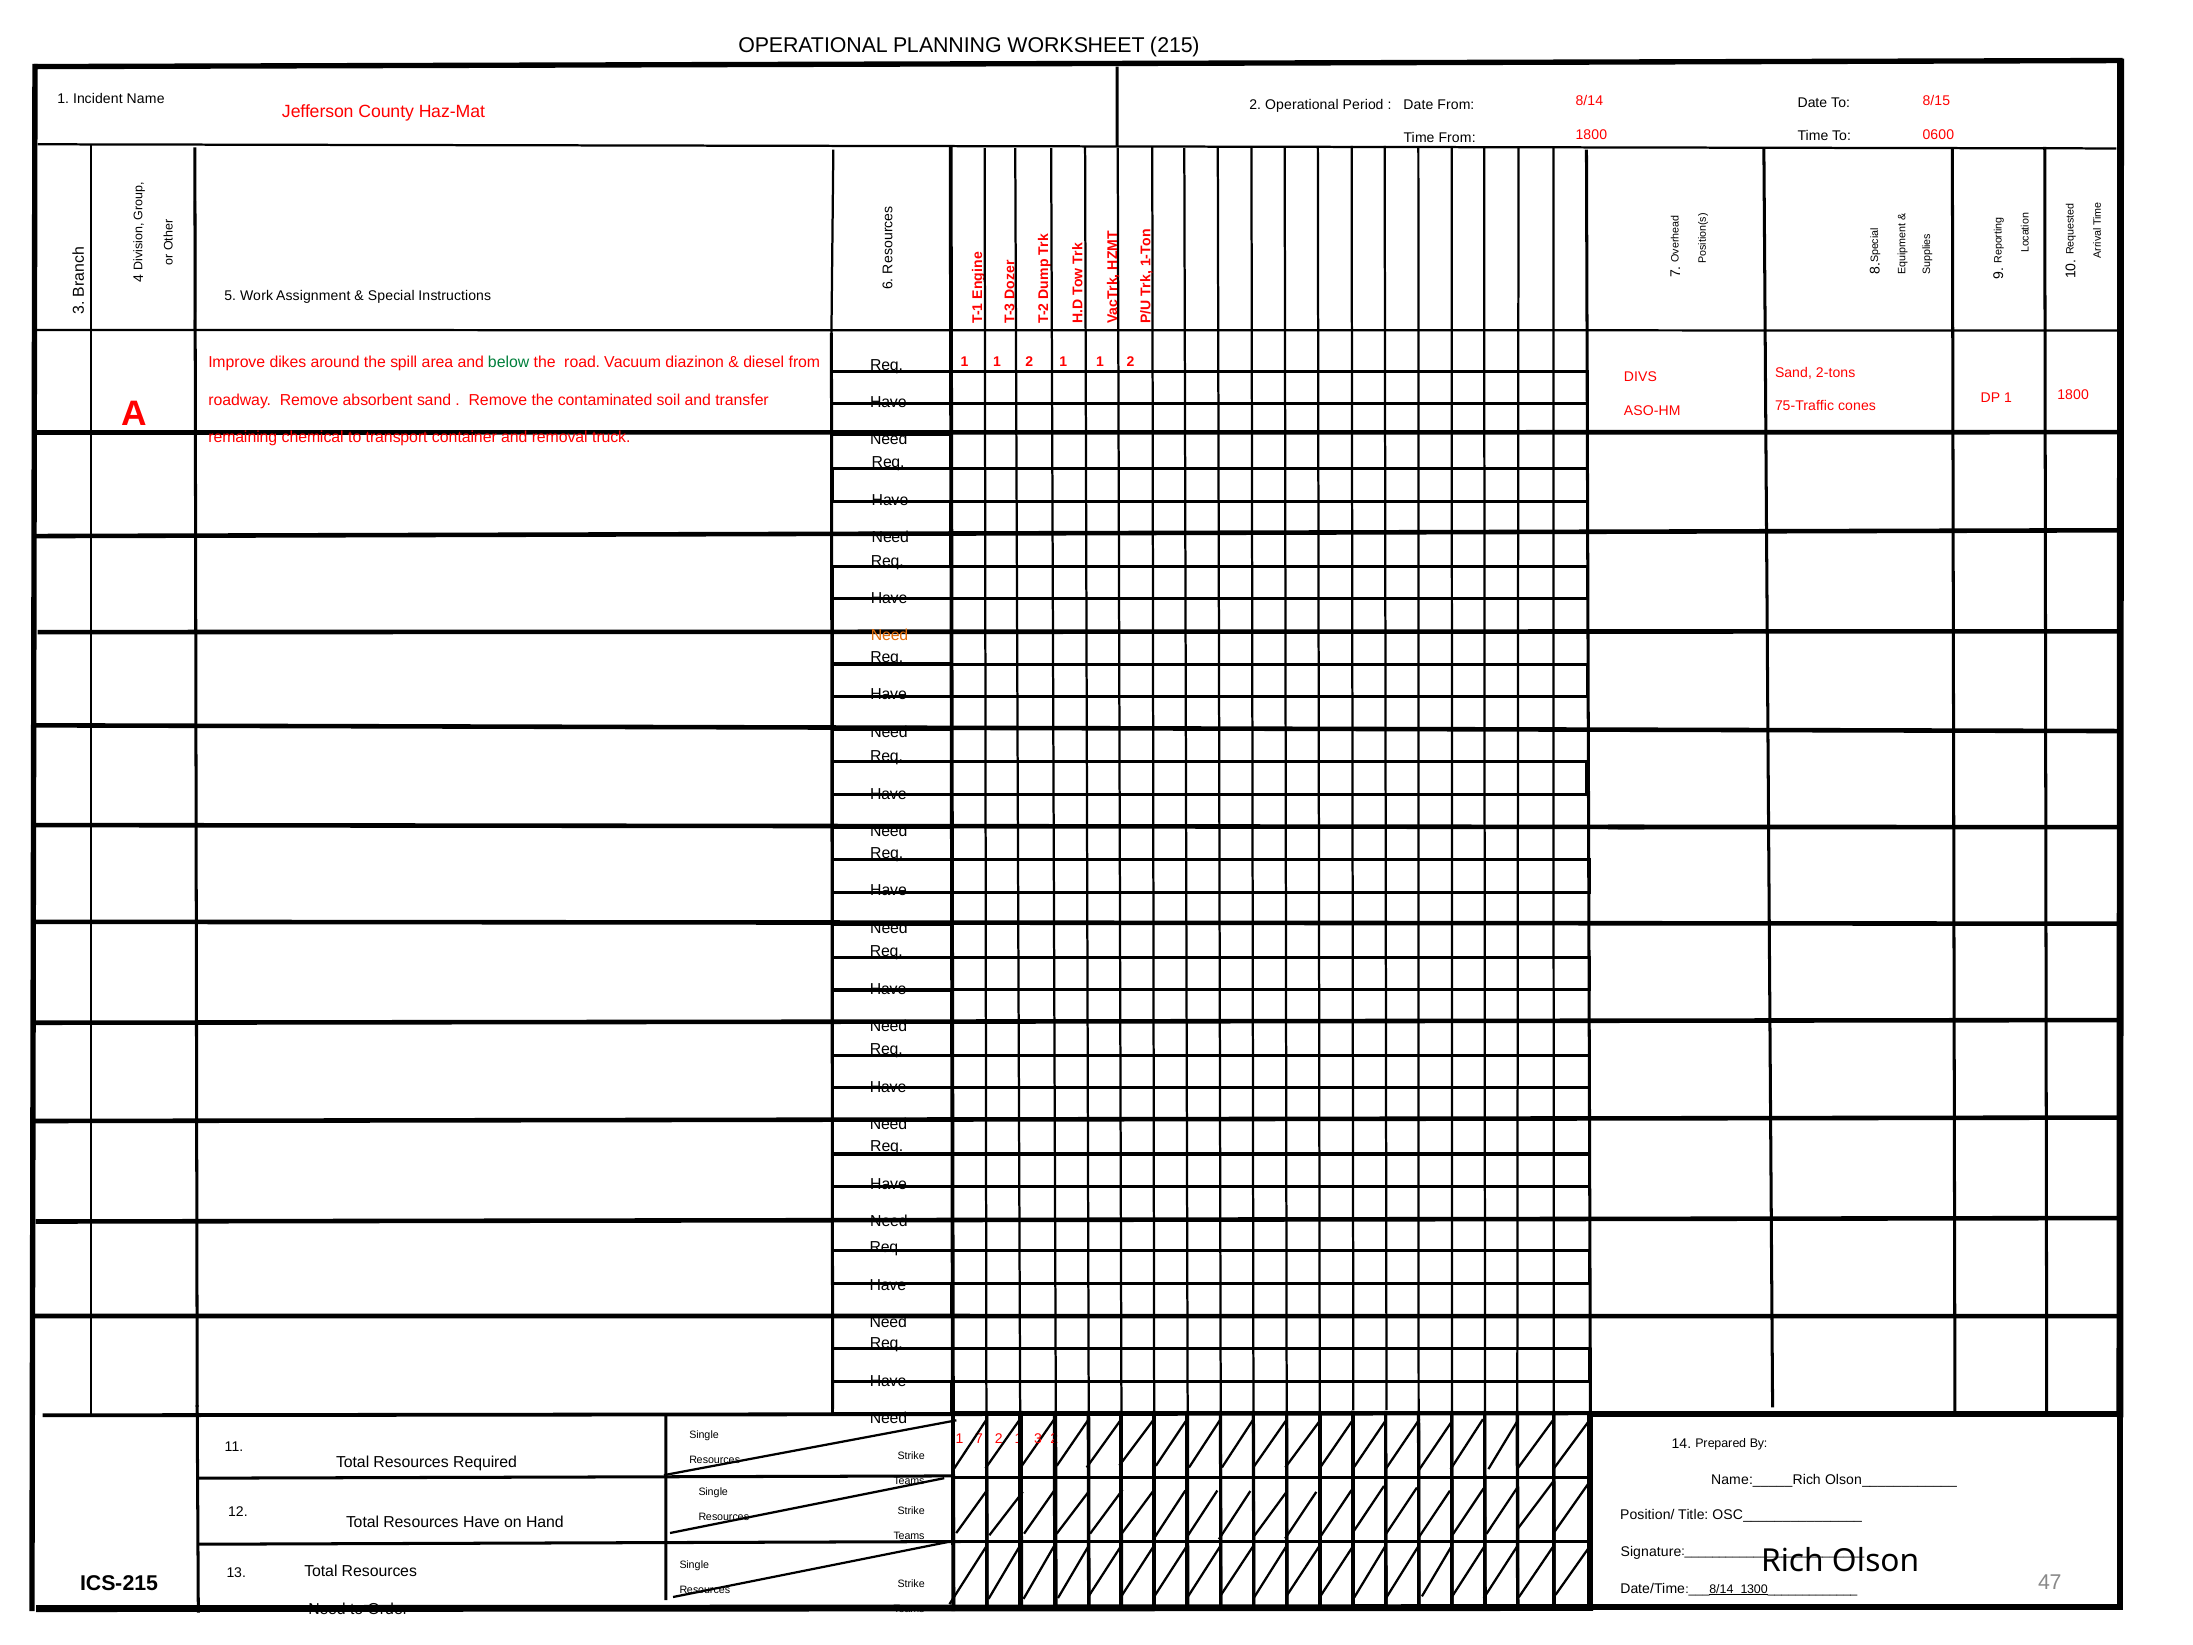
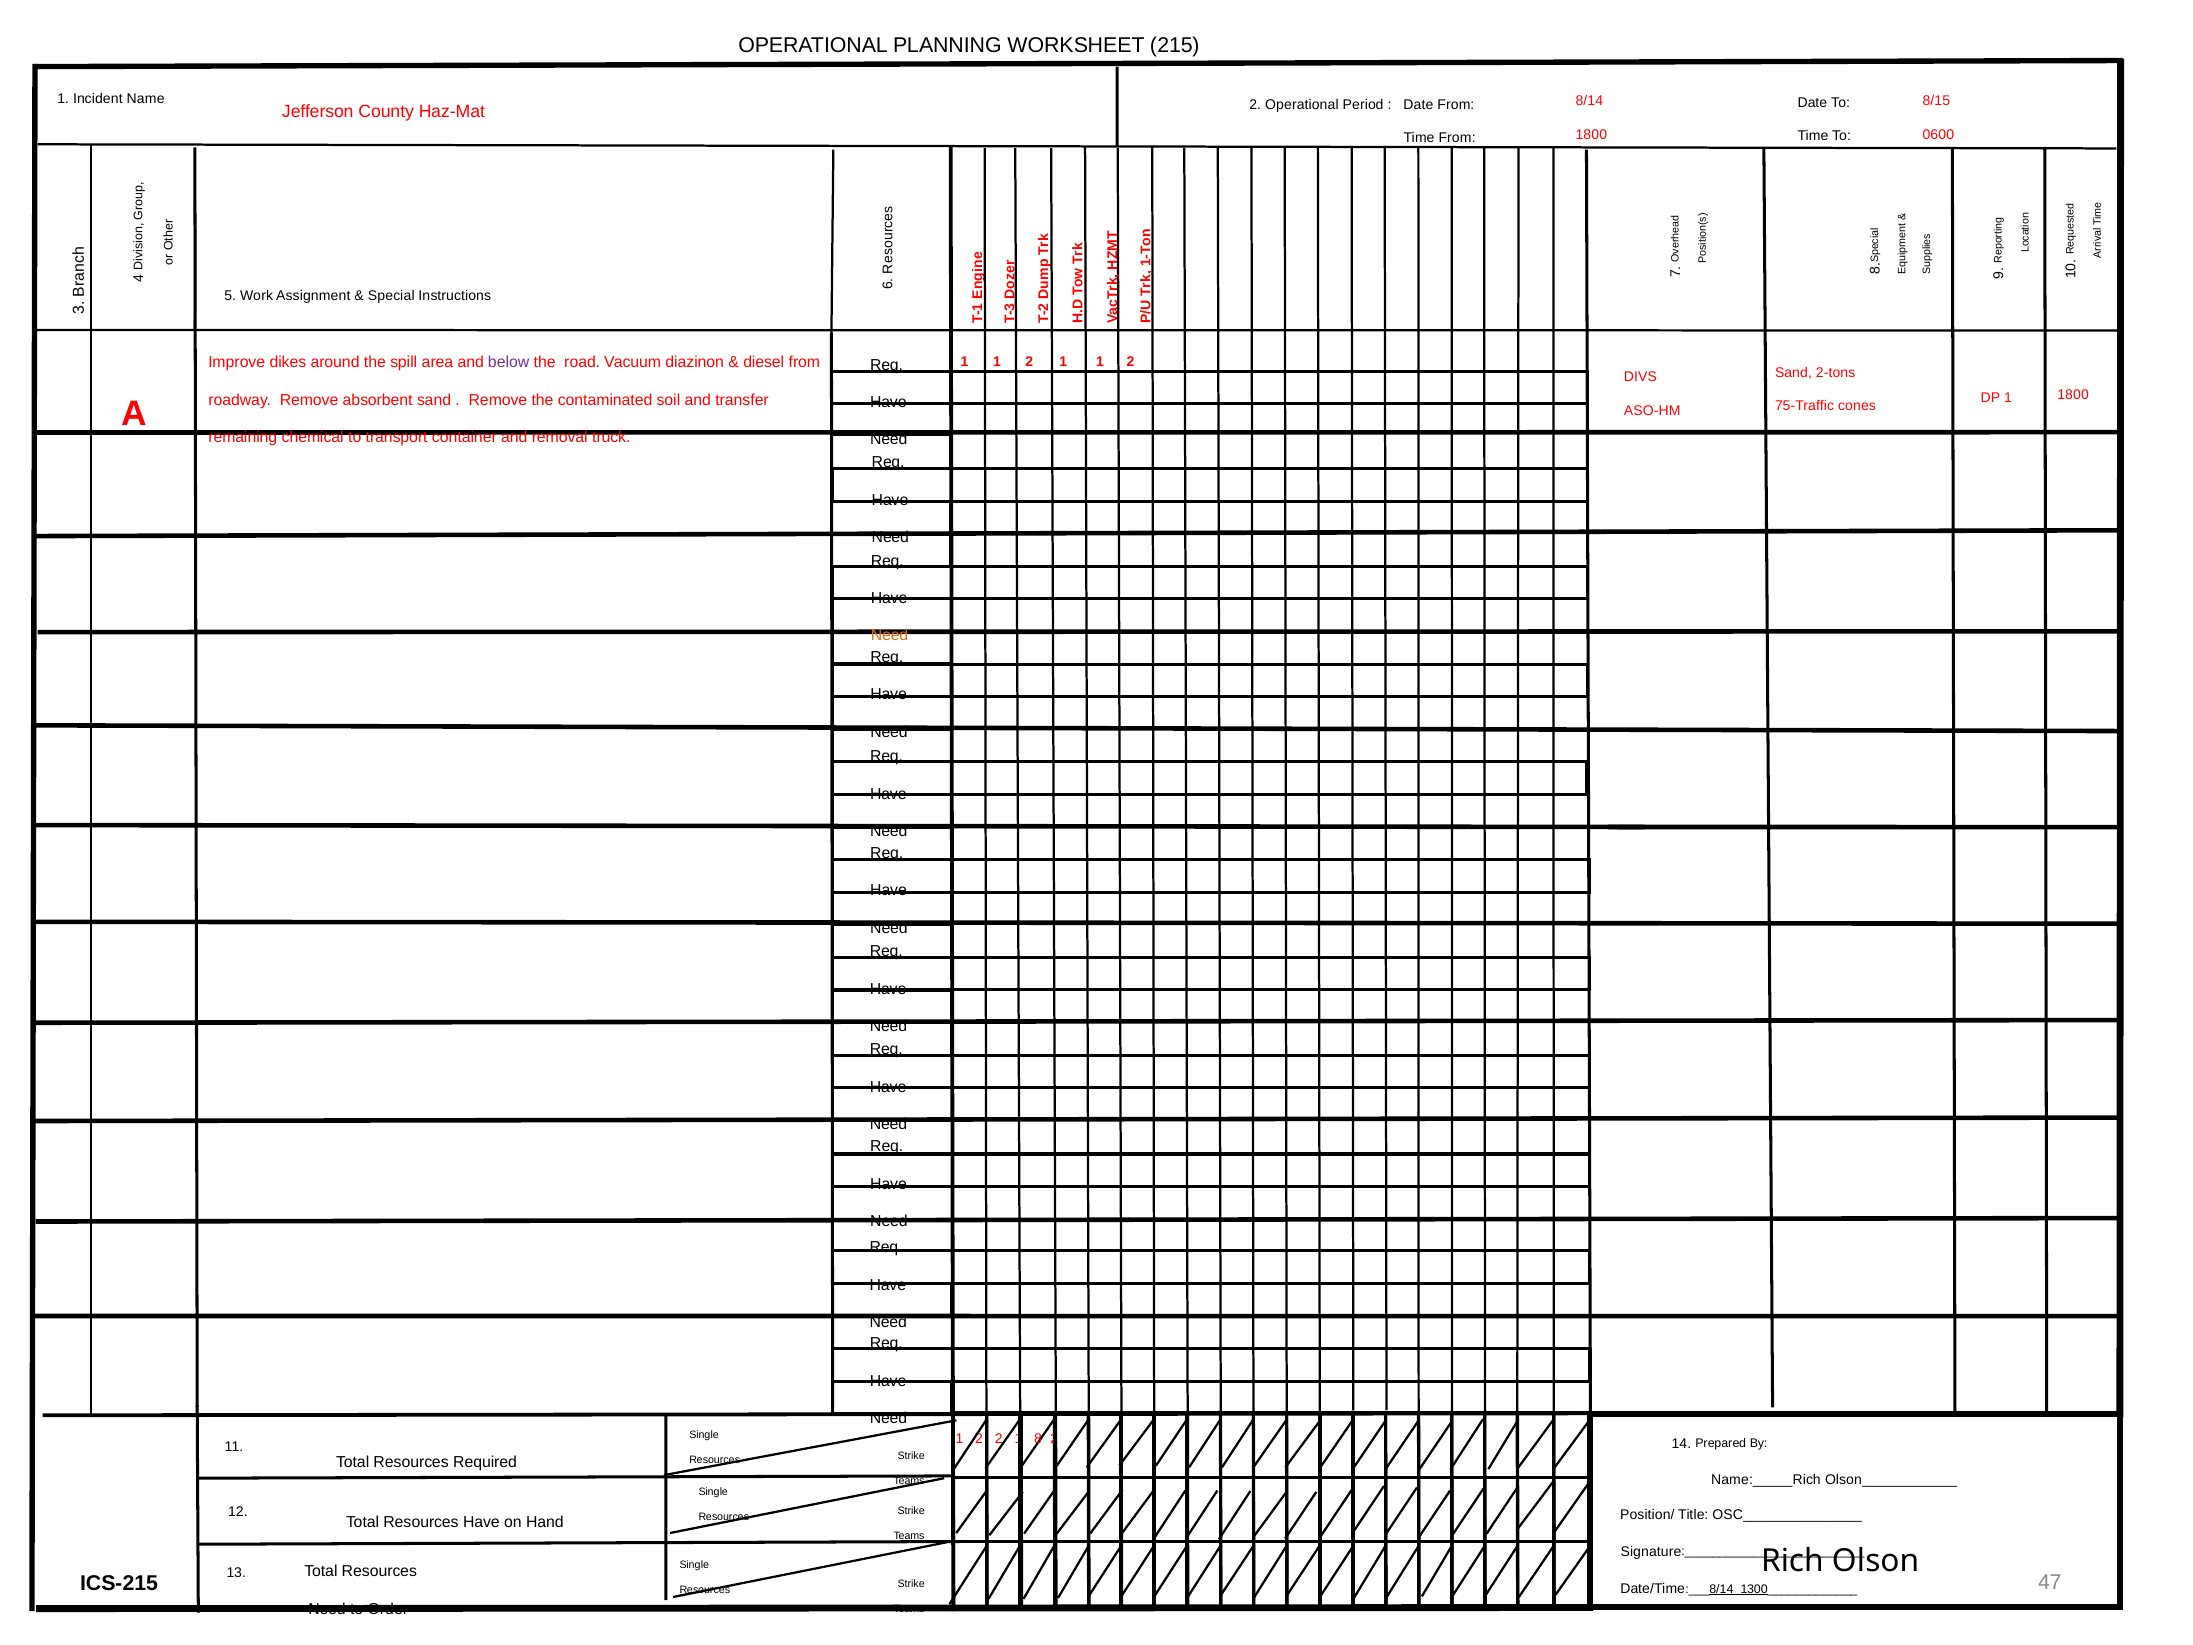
below colour: green -> purple
7 at (979, 1439): 7 -> 2
1 3: 3 -> 8
